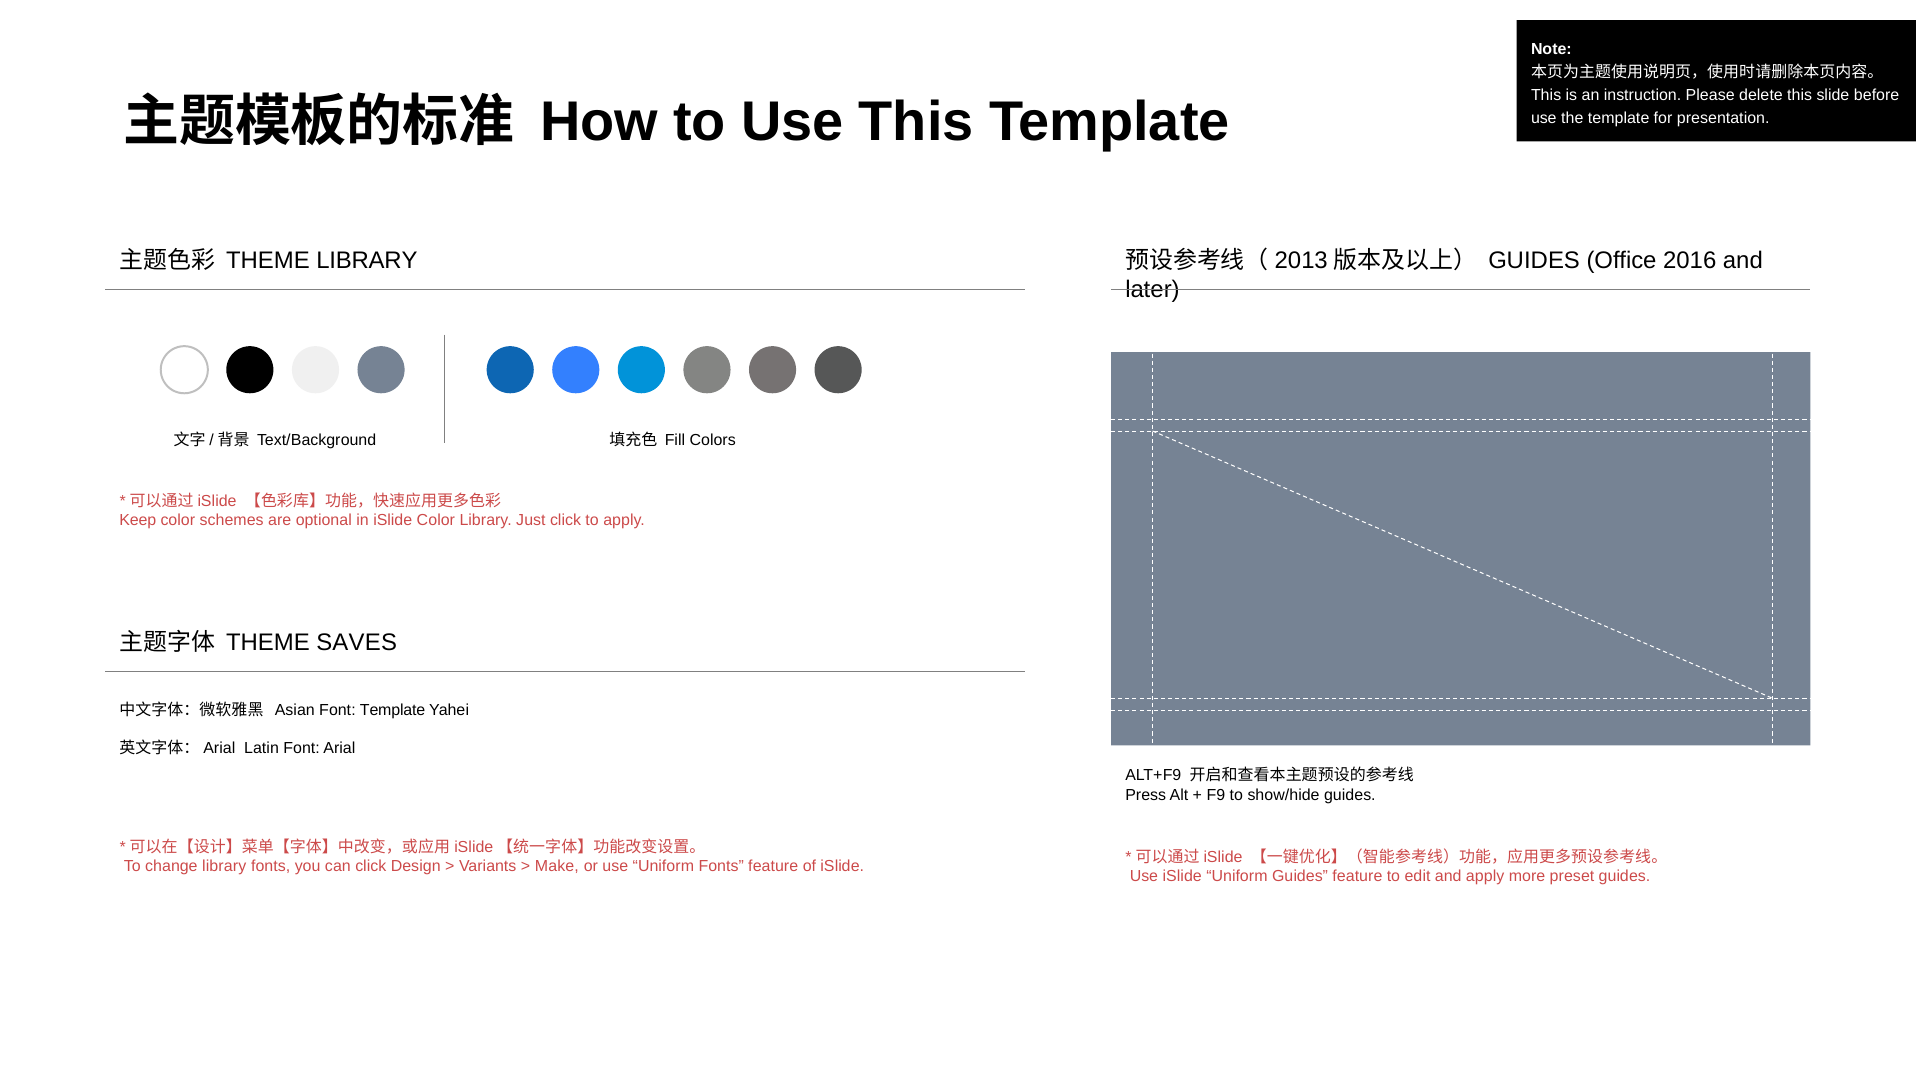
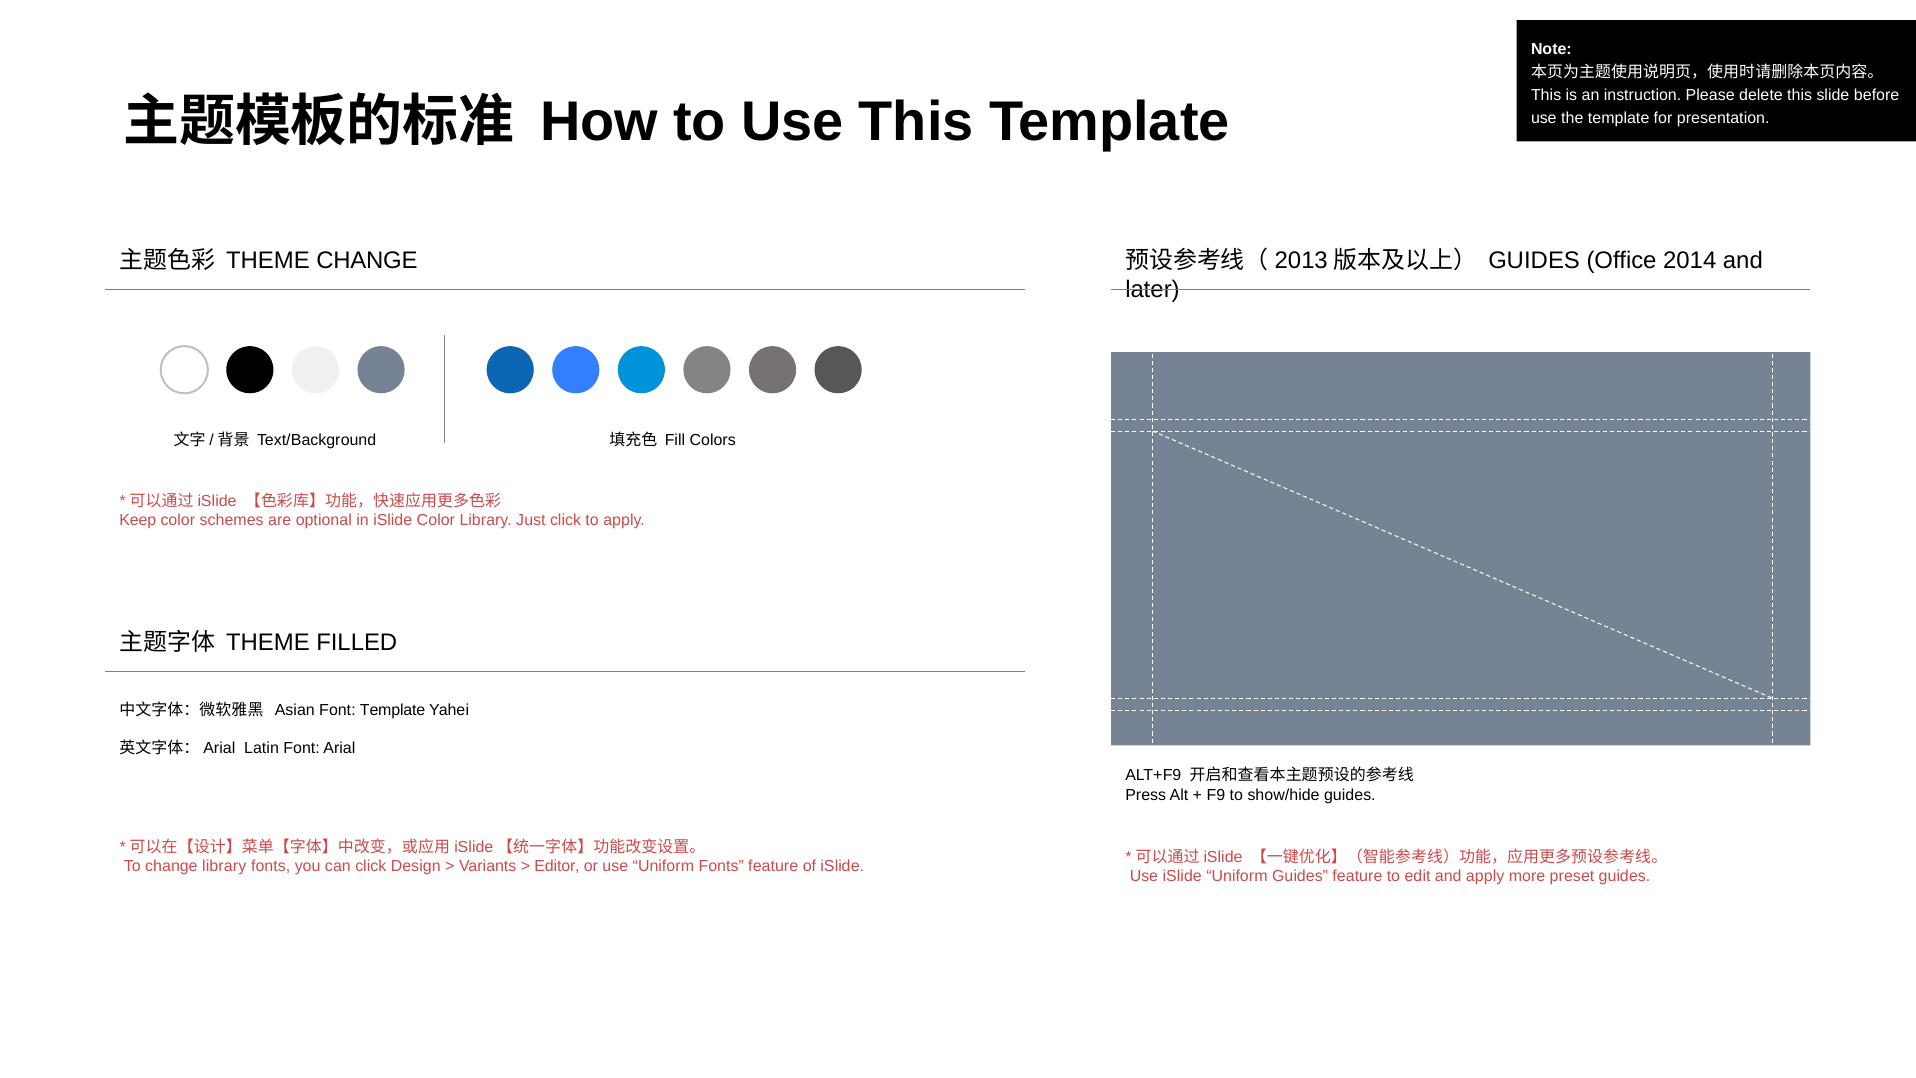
2016: 2016 -> 2014
THEME LIBRARY: LIBRARY -> CHANGE
SAVES: SAVES -> FILLED
Make: Make -> Editor
